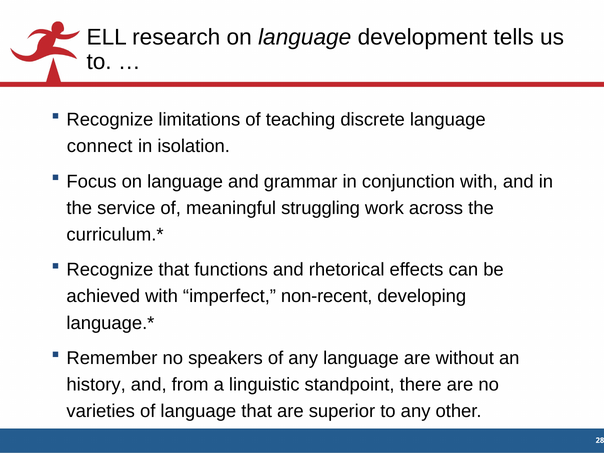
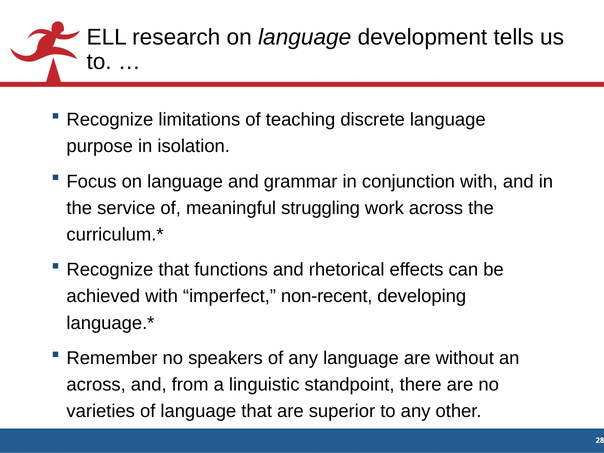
connect: connect -> purpose
history at (96, 385): history -> across
